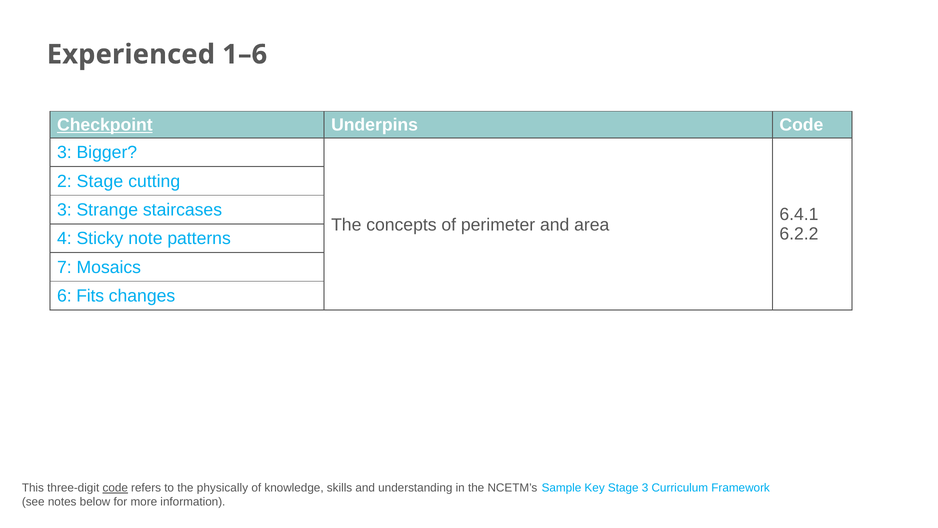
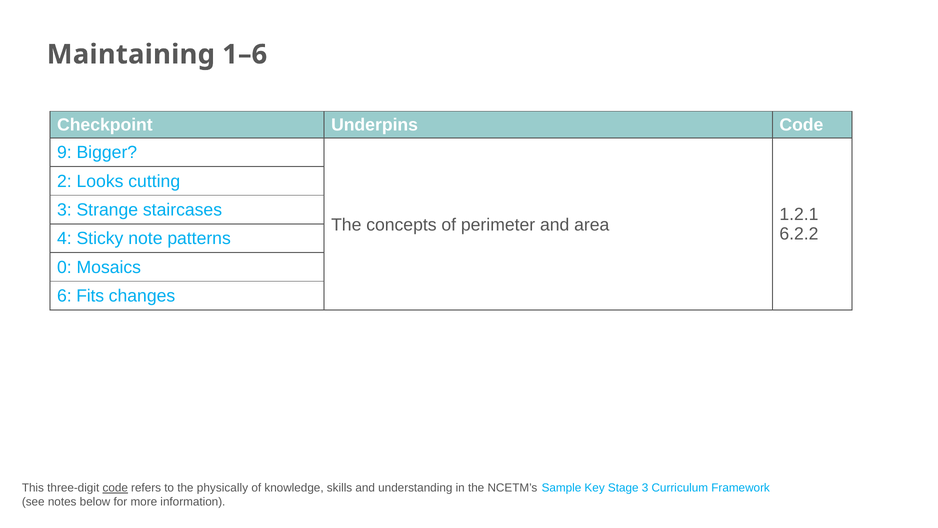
Experienced: Experienced -> Maintaining
Checkpoint underline: present -> none
3 at (64, 152): 3 -> 9
2 Stage: Stage -> Looks
6.4.1: 6.4.1 -> 1.2.1
7: 7 -> 0
